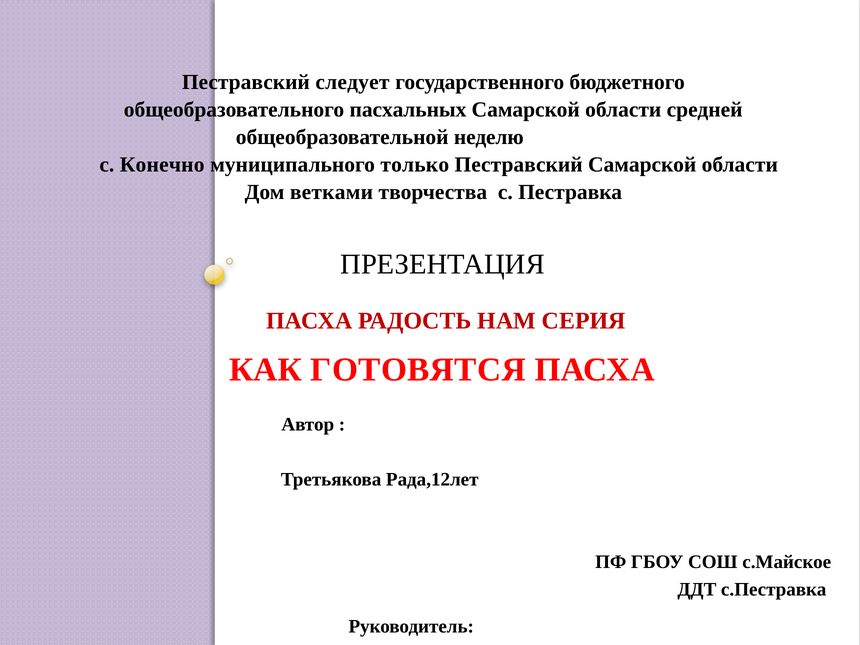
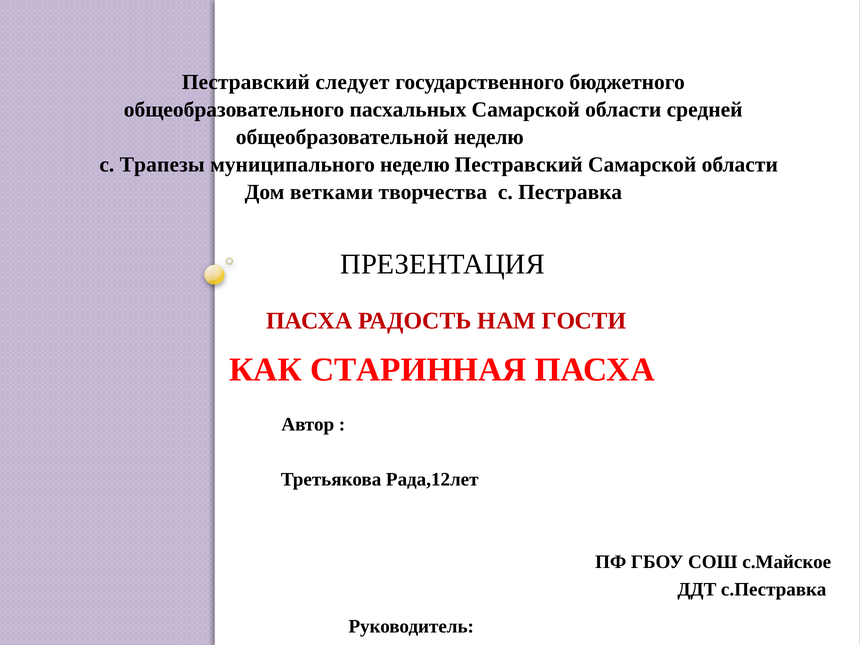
Конечно: Конечно -> Трапезы
муниципального только: только -> неделю
СЕРИЯ: СЕРИЯ -> ГОСТИ
ГОТОВЯТСЯ: ГОТОВЯТСЯ -> СТАРИННАЯ
